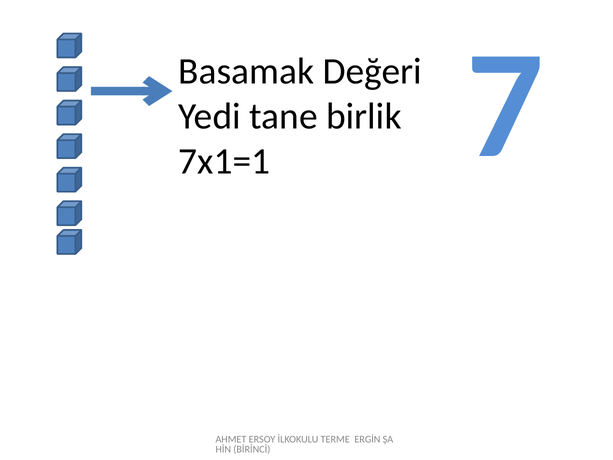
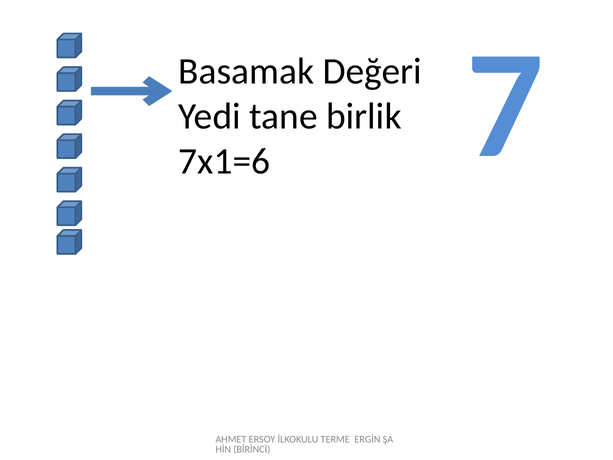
7x1=1: 7x1=1 -> 7x1=6
